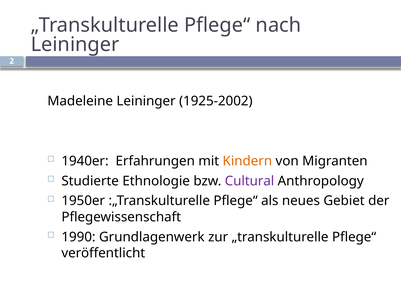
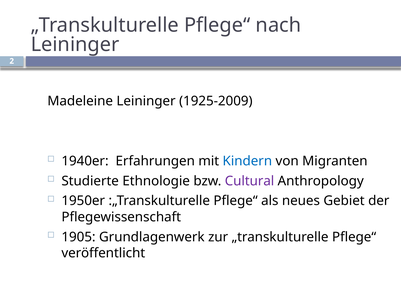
1925-2002: 1925-2002 -> 1925-2009
Kindern colour: orange -> blue
1990: 1990 -> 1905
